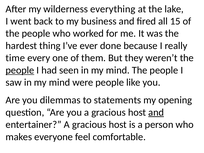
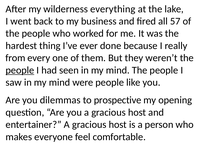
15: 15 -> 57
time: time -> from
statements: statements -> prospective
and at (156, 112) underline: present -> none
